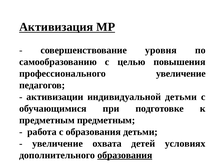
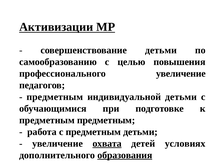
Активизация: Активизация -> Активизации
совершенствование уровня: уровня -> детьми
активизации at (55, 97): активизации -> предметным
с образования: образования -> предметным
охвата underline: none -> present
